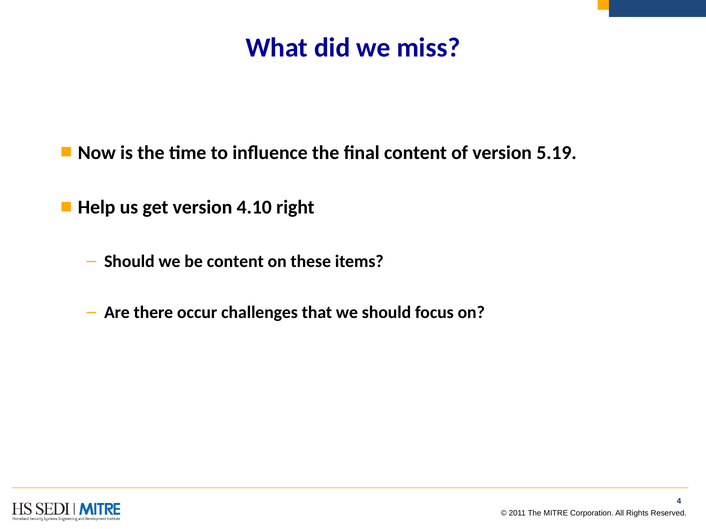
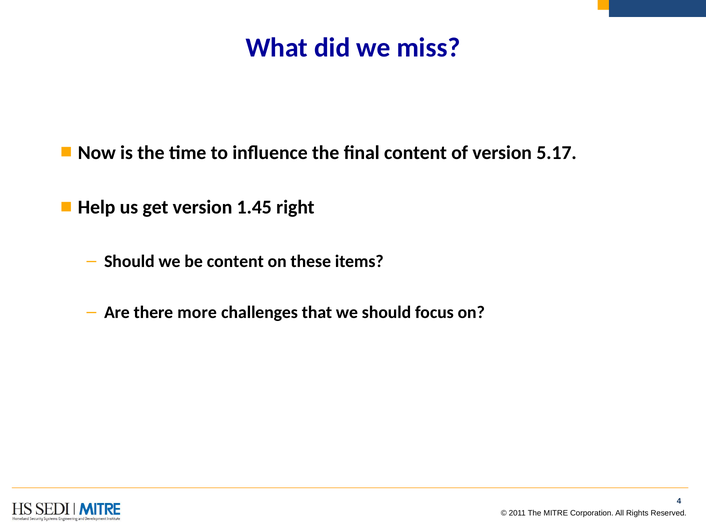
5.19: 5.19 -> 5.17
4.10: 4.10 -> 1.45
occur: occur -> more
